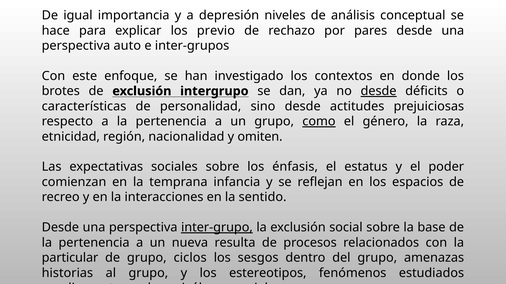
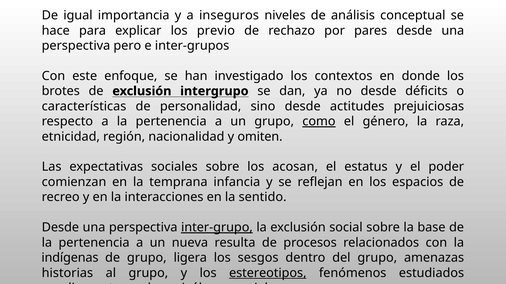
depresión: depresión -> inseguros
auto: auto -> pero
desde at (379, 91) underline: present -> none
énfasis: énfasis -> acosan
particular: particular -> indígenas
ciclos: ciclos -> ligera
estereotipos underline: none -> present
